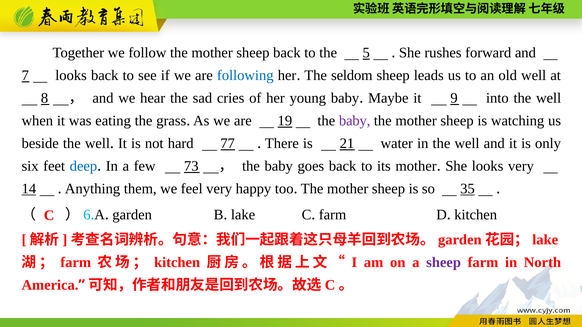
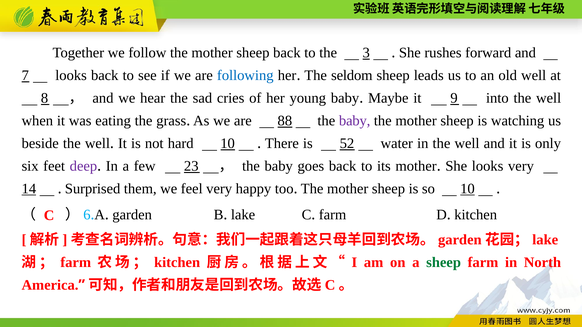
5: 5 -> 3
19: 19 -> 88
hard 77: 77 -> 10
21: 21 -> 52
deep colour: blue -> purple
73: 73 -> 23
Anything: Anything -> Surprised
so 35: 35 -> 10
sheep at (444, 263) colour: purple -> green
